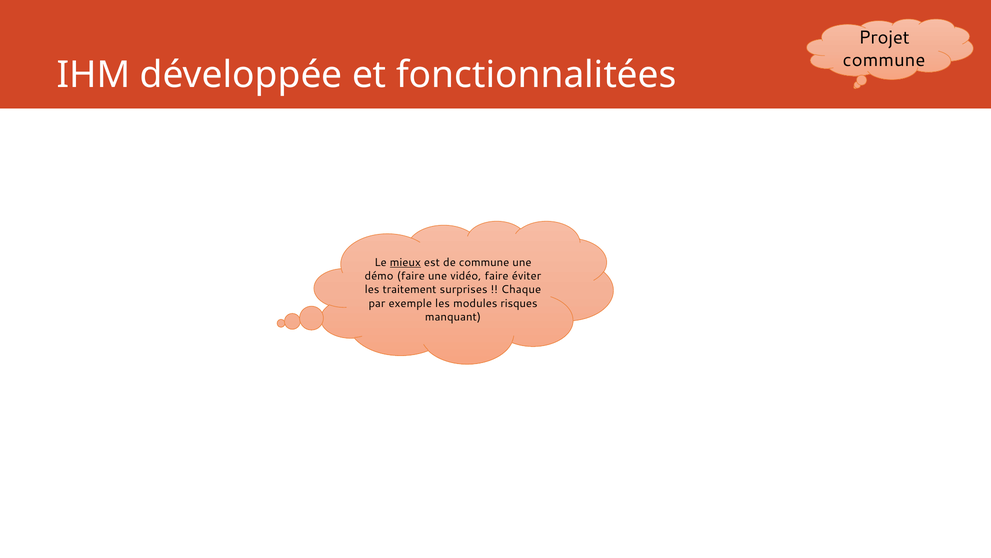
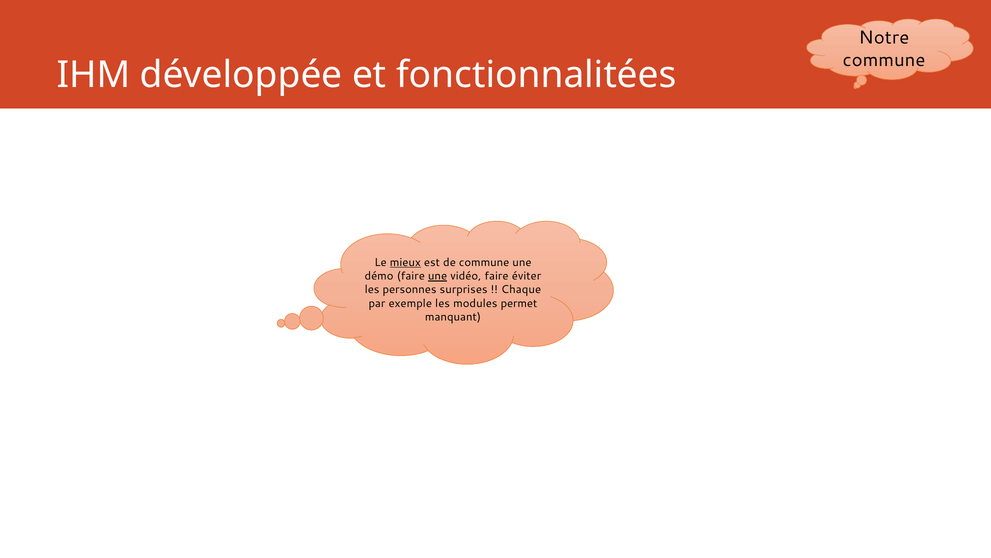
Projet: Projet -> Notre
une at (438, 276) underline: none -> present
traitement: traitement -> personnes
risques: risques -> permet
